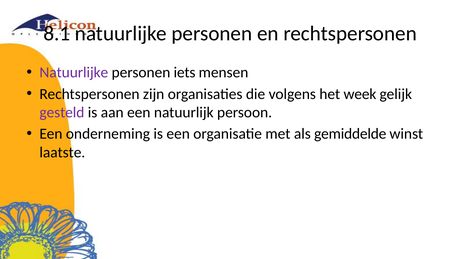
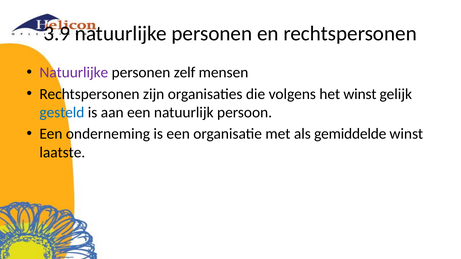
8.1: 8.1 -> 3.9
iets: iets -> zelf
het week: week -> winst
gesteld colour: purple -> blue
